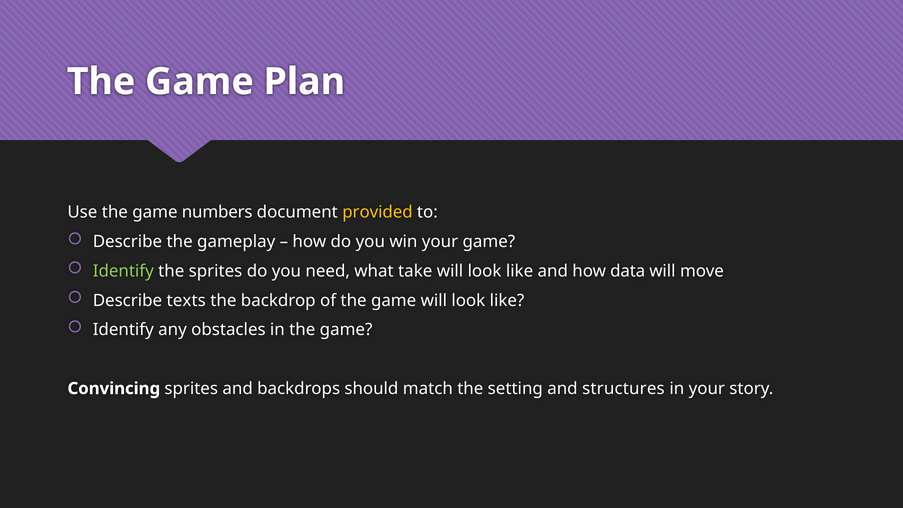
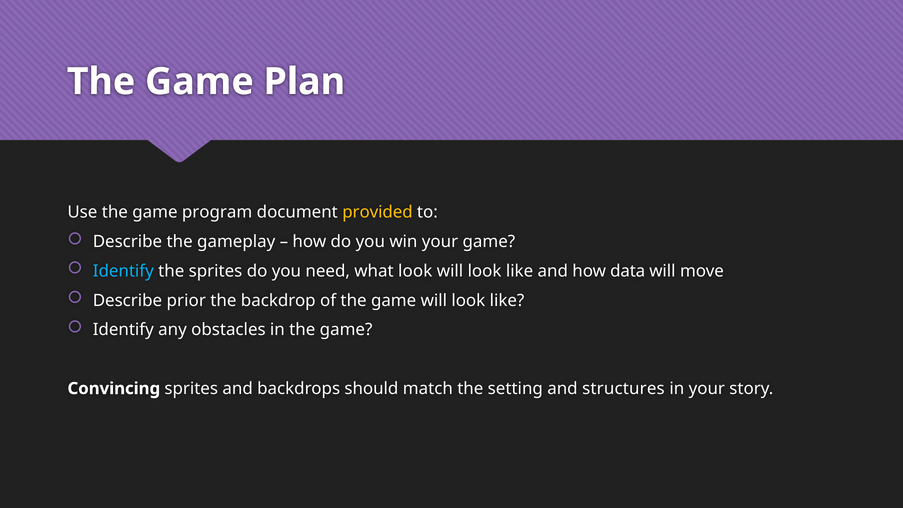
numbers: numbers -> program
Identify at (123, 271) colour: light green -> light blue
what take: take -> look
texts: texts -> prior
